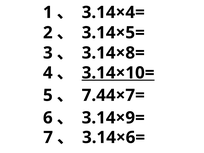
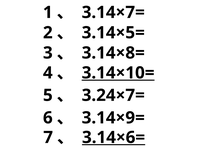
3.14×4=: 3.14×4= -> 3.14×7=
7.44×7=: 7.44×7= -> 3.24×7=
3.14×6= underline: none -> present
